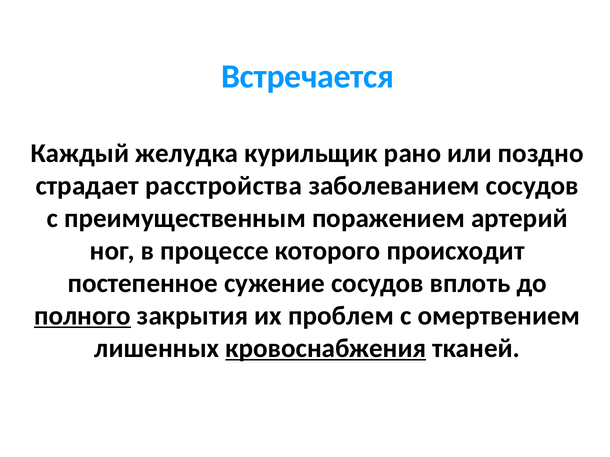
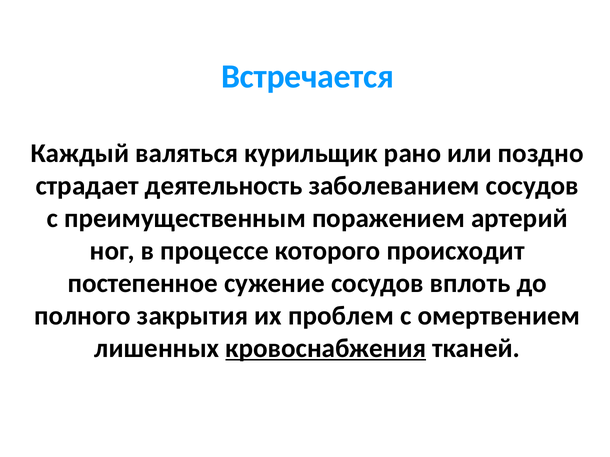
желудка: желудка -> валяться
расстройства: расстройства -> деятельность
полного underline: present -> none
